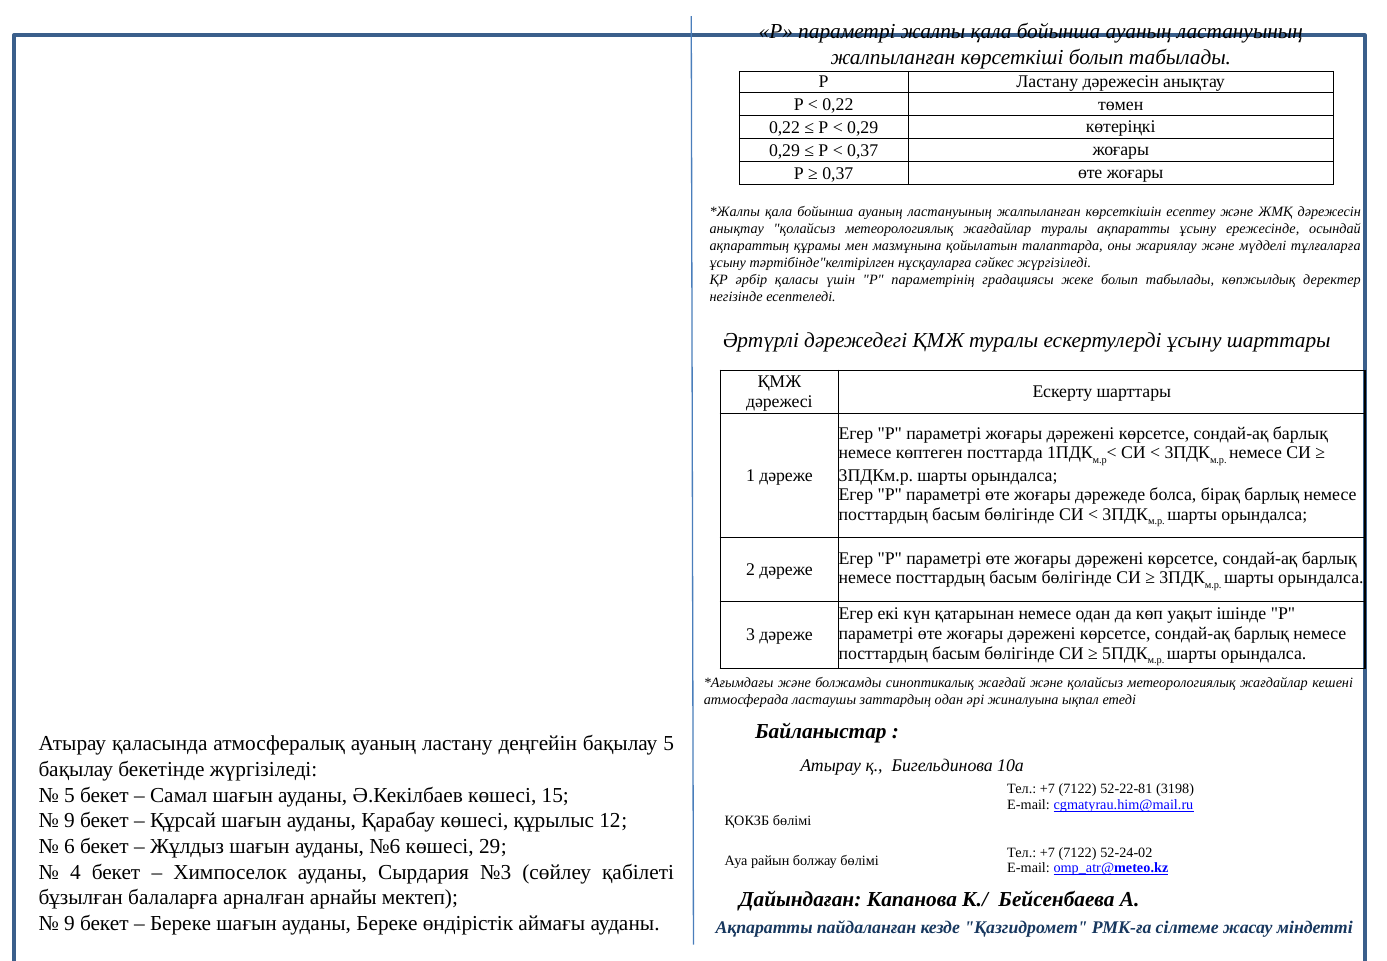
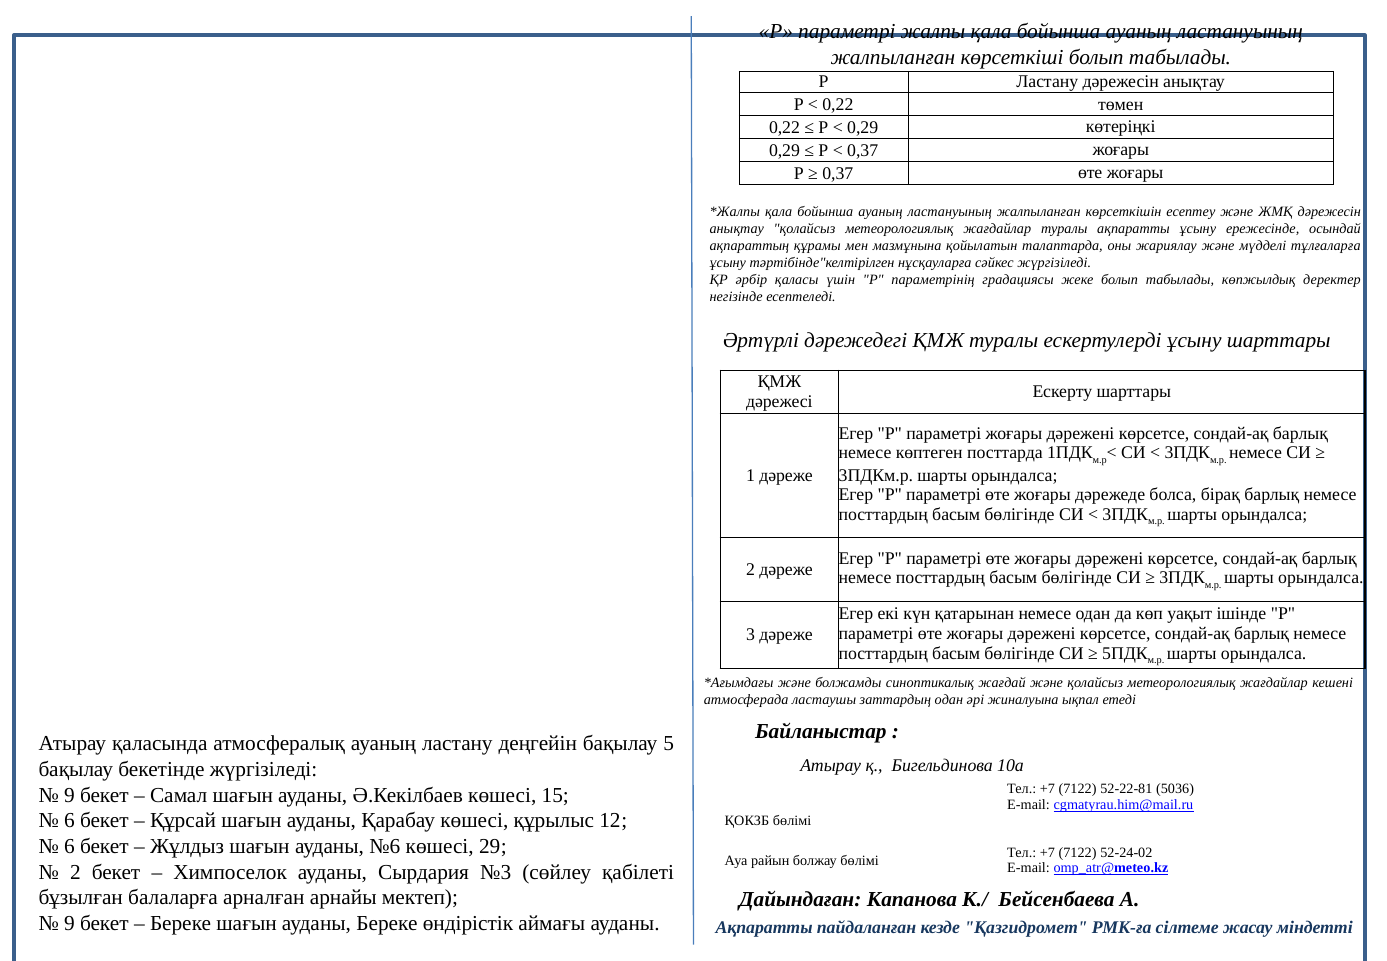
3198: 3198 -> 5036
5 at (69, 795): 5 -> 9
9 at (69, 820): 9 -> 6
4 at (75, 871): 4 -> 2
